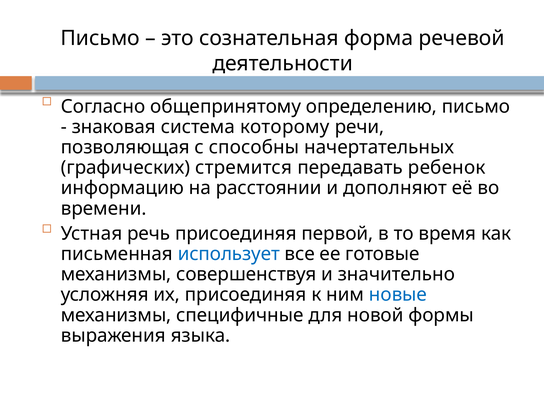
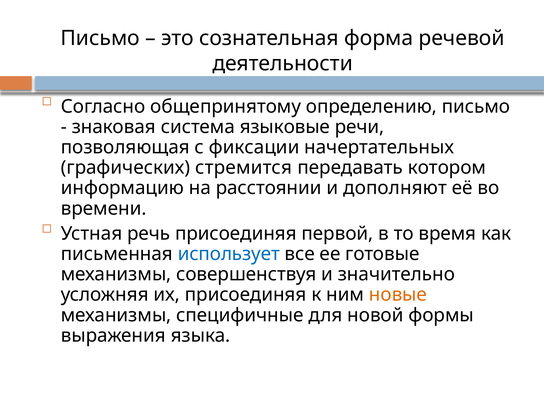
которому: которому -> языковые
способны: способны -> фиксации
ребенок: ребенок -> котором
новые colour: blue -> orange
